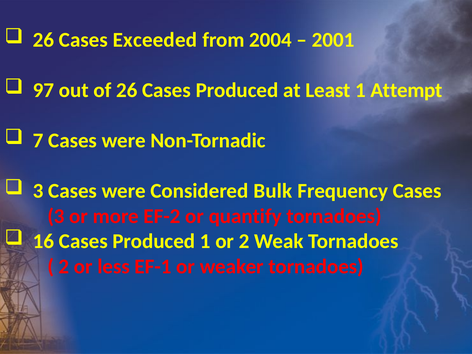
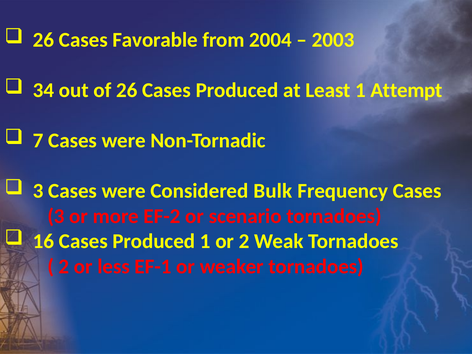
Exceeded: Exceeded -> Favorable
2001: 2001 -> 2003
97: 97 -> 34
quantify: quantify -> scenario
